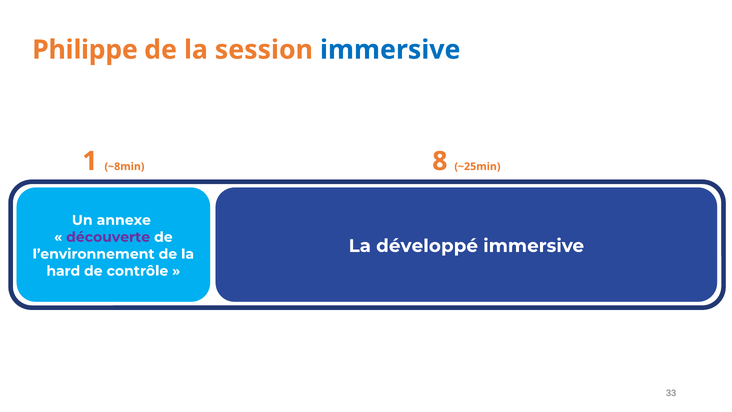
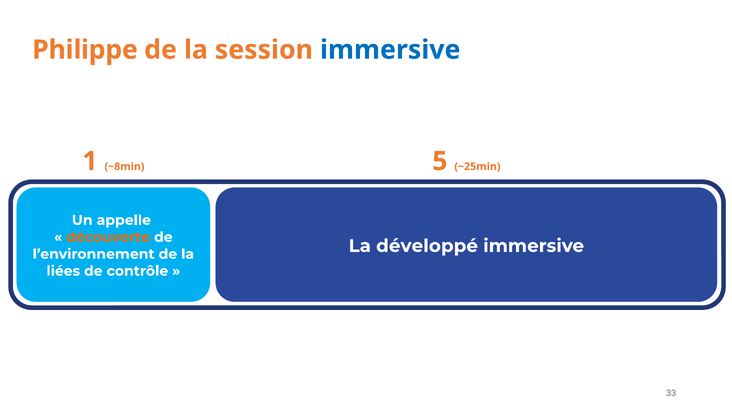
8: 8 -> 5
annexe: annexe -> appelle
découverte colour: purple -> orange
hard: hard -> liées
